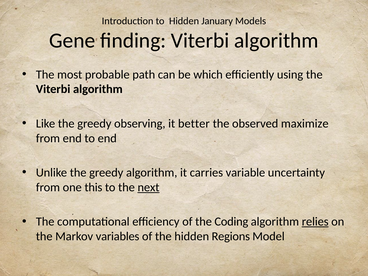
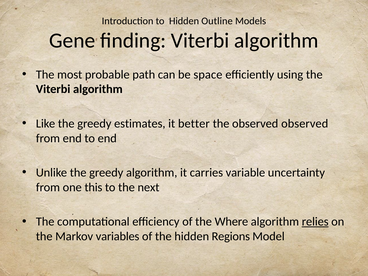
January: January -> Outline
which: which -> space
observing: observing -> estimates
observed maximize: maximize -> observed
next underline: present -> none
Coding: Coding -> Where
